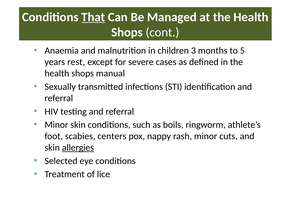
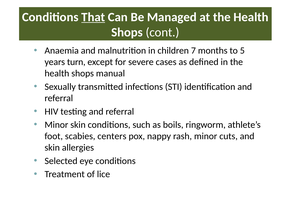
3: 3 -> 7
rest: rest -> turn
allergies underline: present -> none
